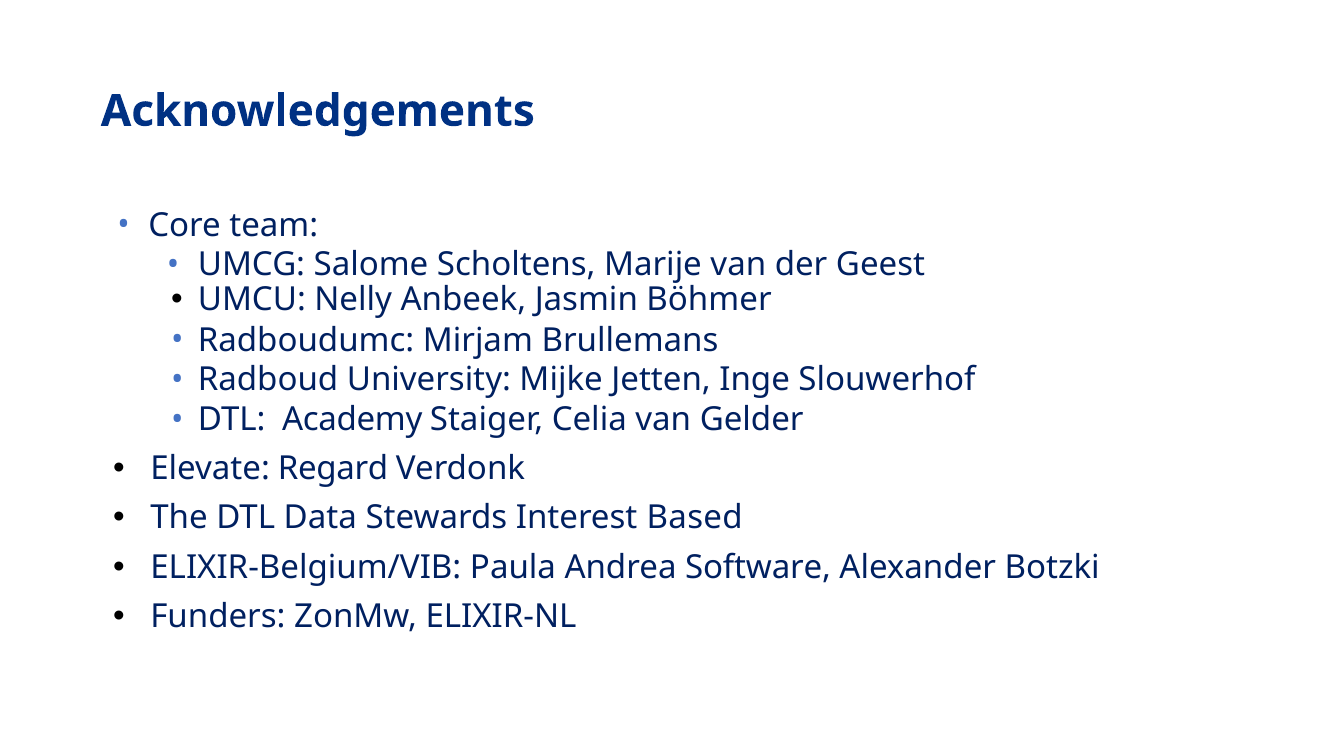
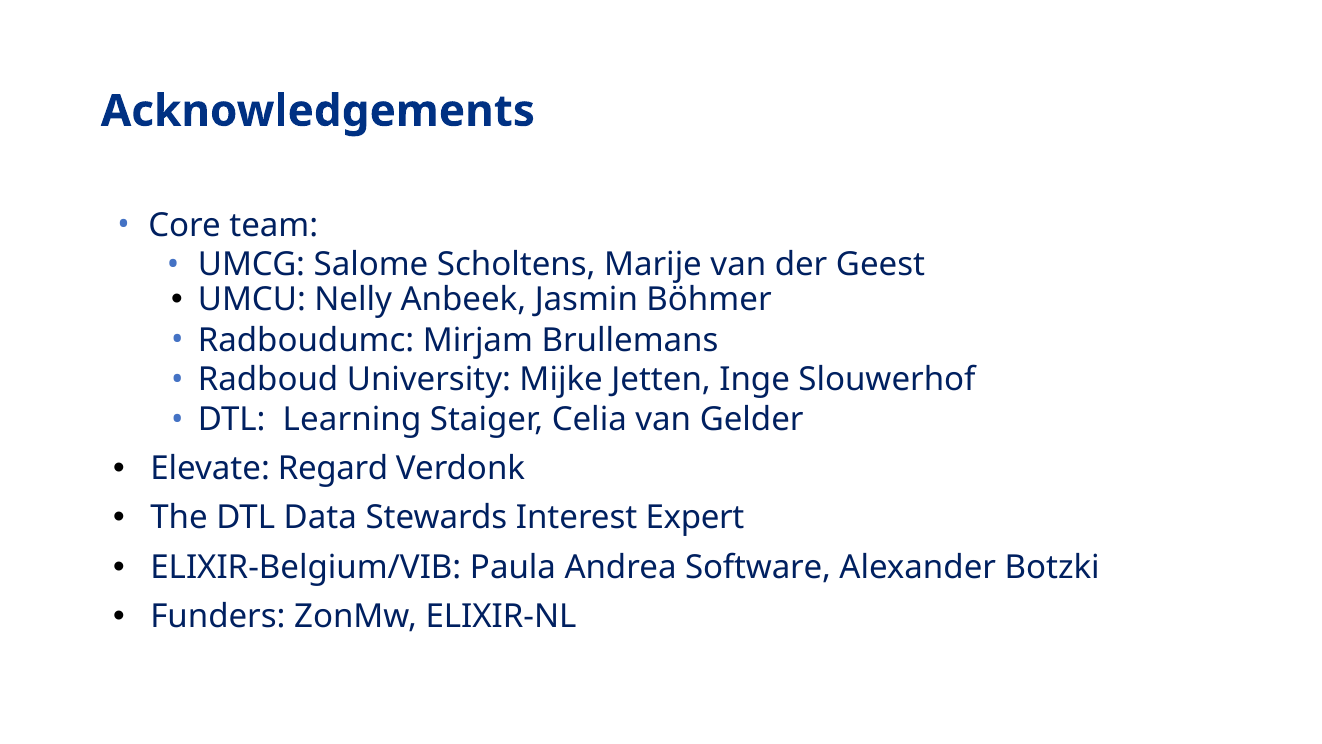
Academy: Academy -> Learning
Based: Based -> Expert
